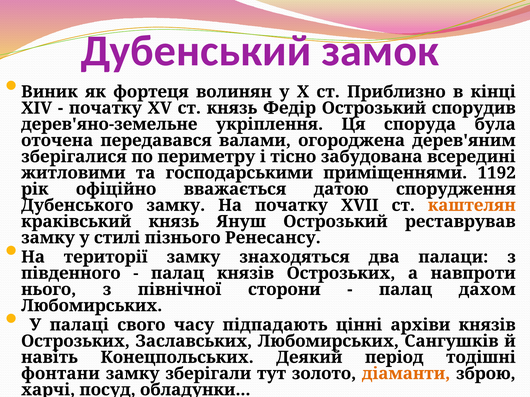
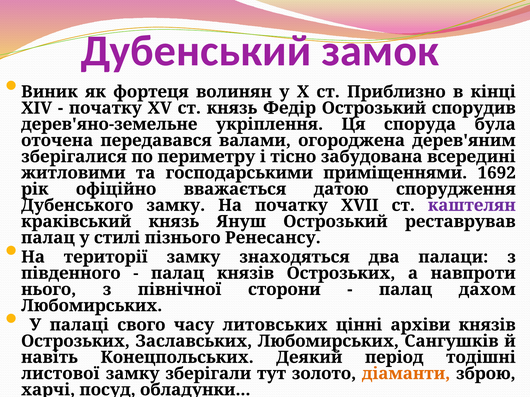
1192: 1192 -> 1692
каштелян colour: orange -> purple
замку at (48, 238): замку -> палац
підпадають: підпадають -> литовських
фонтани: фонтани -> листової
